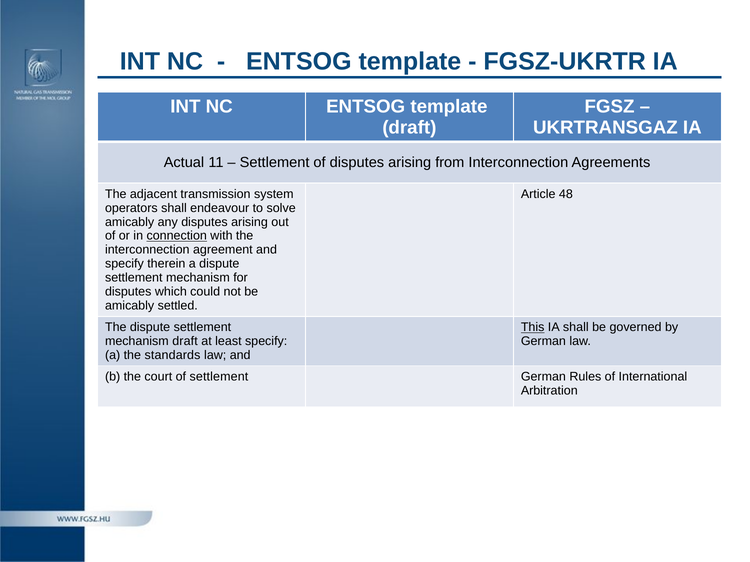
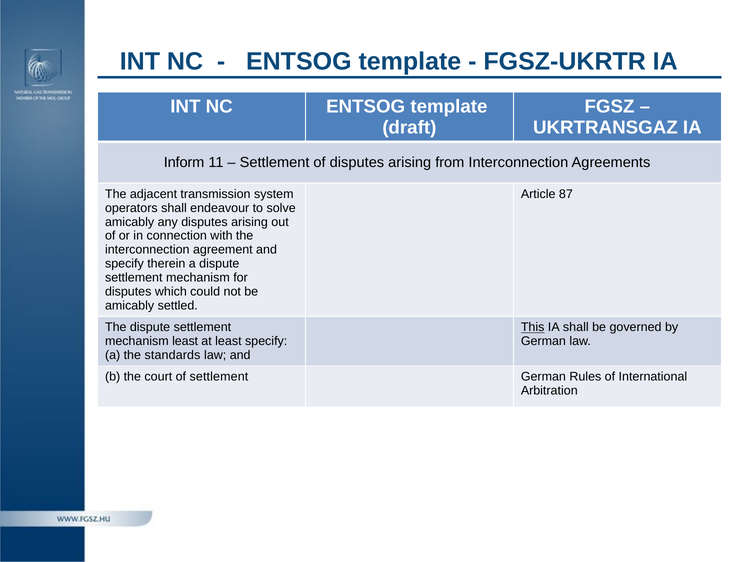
Actual: Actual -> Inform
48: 48 -> 87
connection underline: present -> none
mechanism draft: draft -> least
